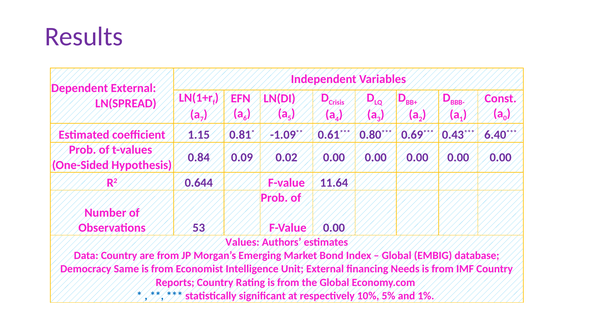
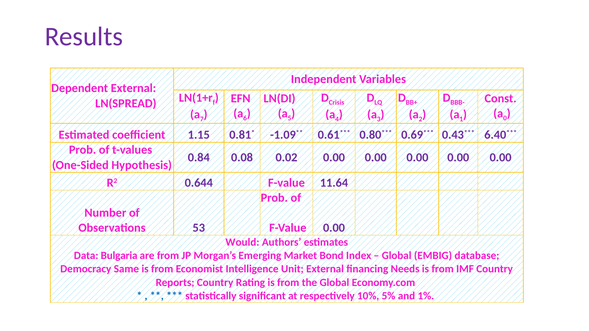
0.09: 0.09 -> 0.08
Values: Values -> Would
Data Country: Country -> Bulgaria
